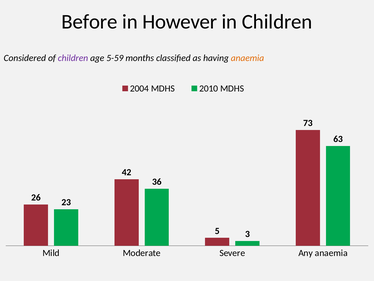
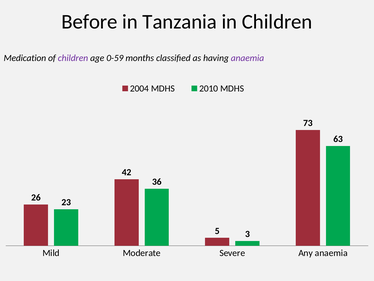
However: However -> Tanzania
Considered: Considered -> Medication
5-59: 5-59 -> 0-59
anaemia at (247, 58) colour: orange -> purple
